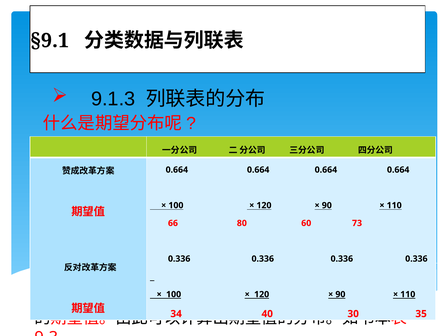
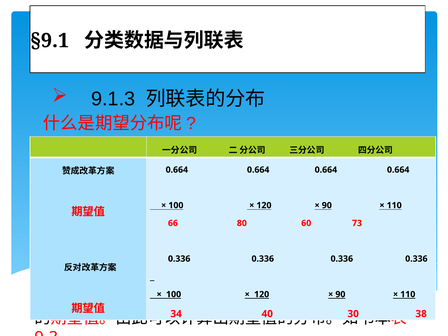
35: 35 -> 38
